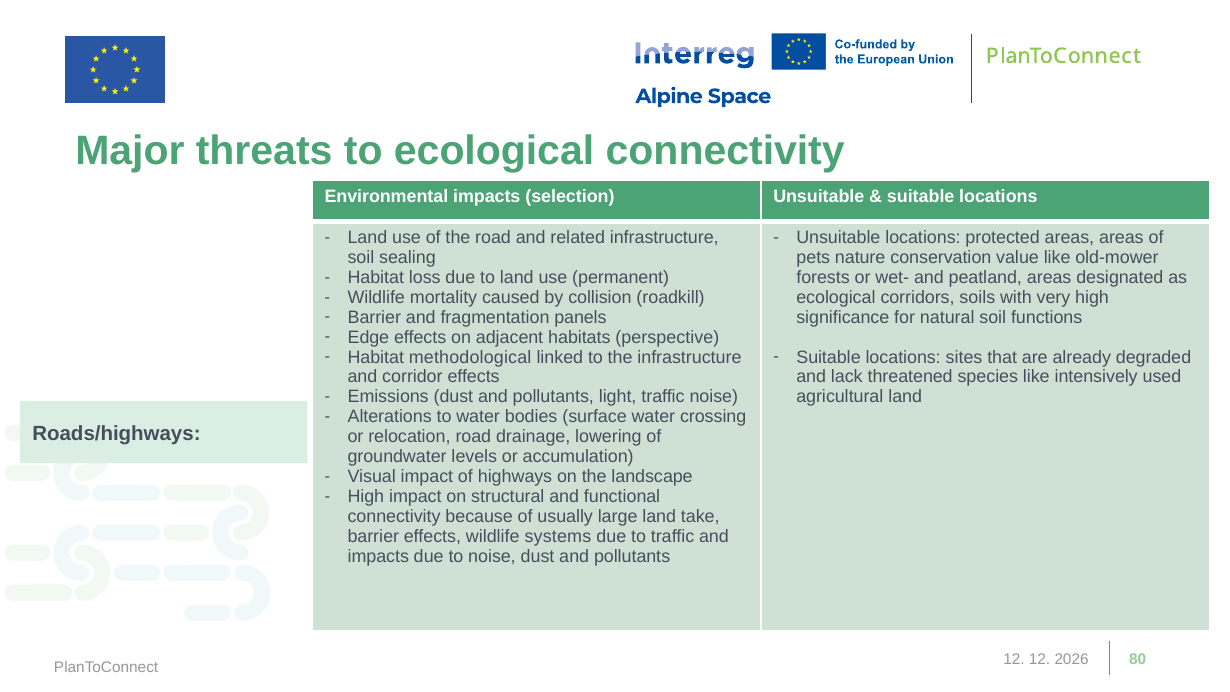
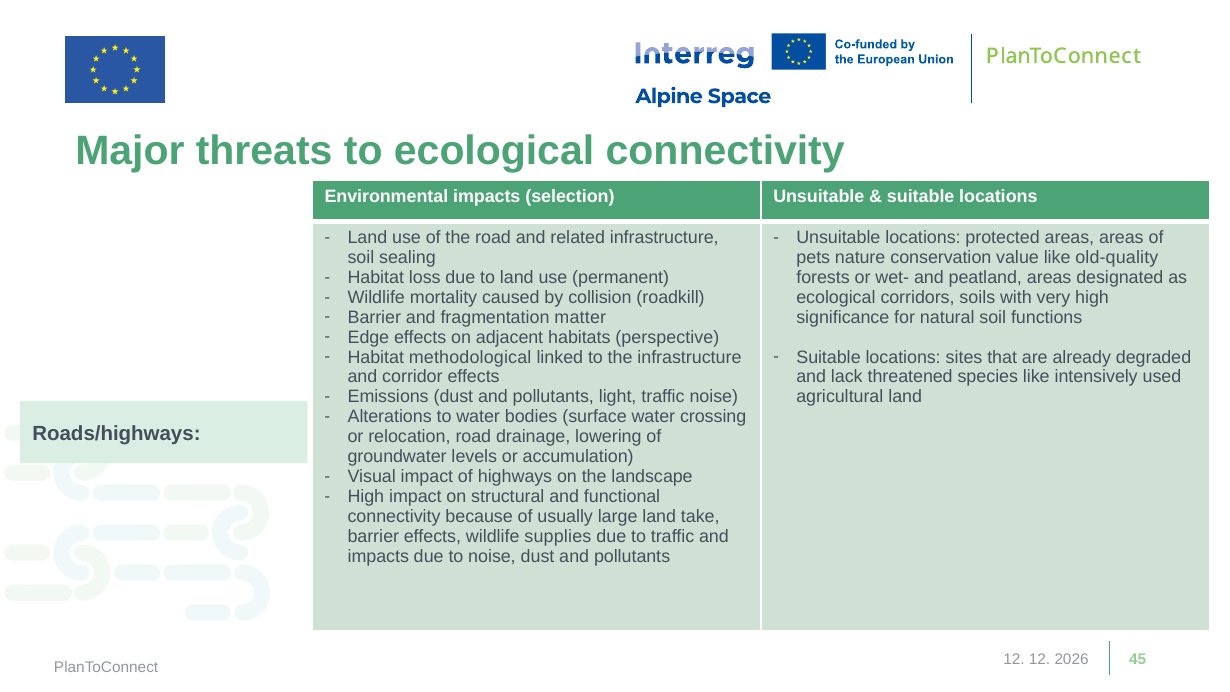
old-mower: old-mower -> old-quality
panels: panels -> matter
systems: systems -> supplies
80: 80 -> 45
